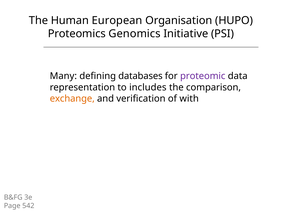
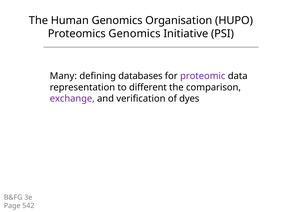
Human European: European -> Genomics
includes: includes -> different
exchange colour: orange -> purple
with: with -> dyes
